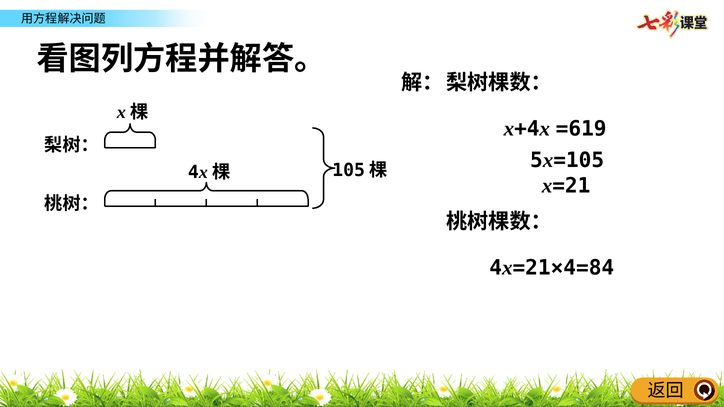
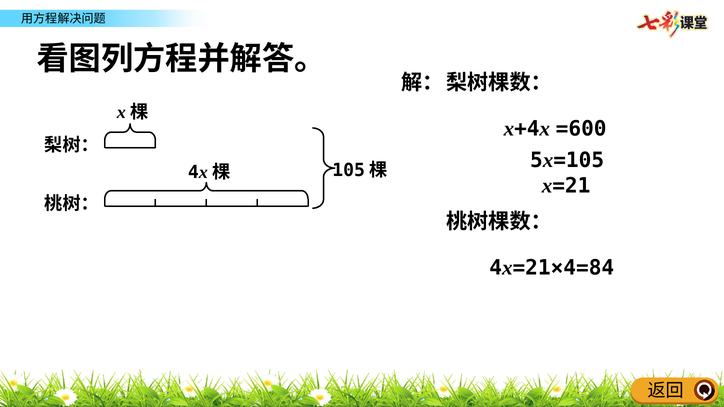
=619: =619 -> =600
